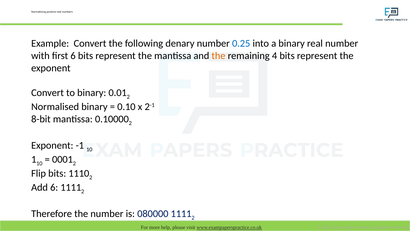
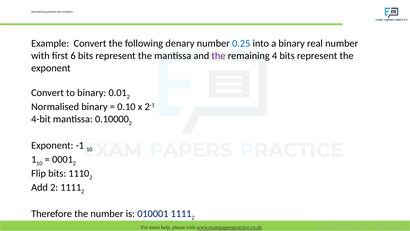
the at (219, 56) colour: orange -> purple
8-bit: 8-bit -> 4-bit
Add 6: 6 -> 2
080000: 080000 -> 010001
